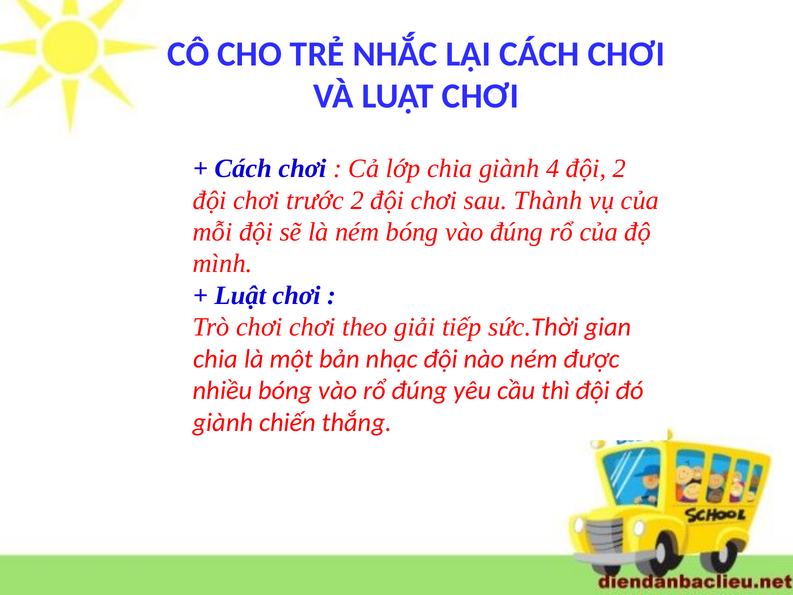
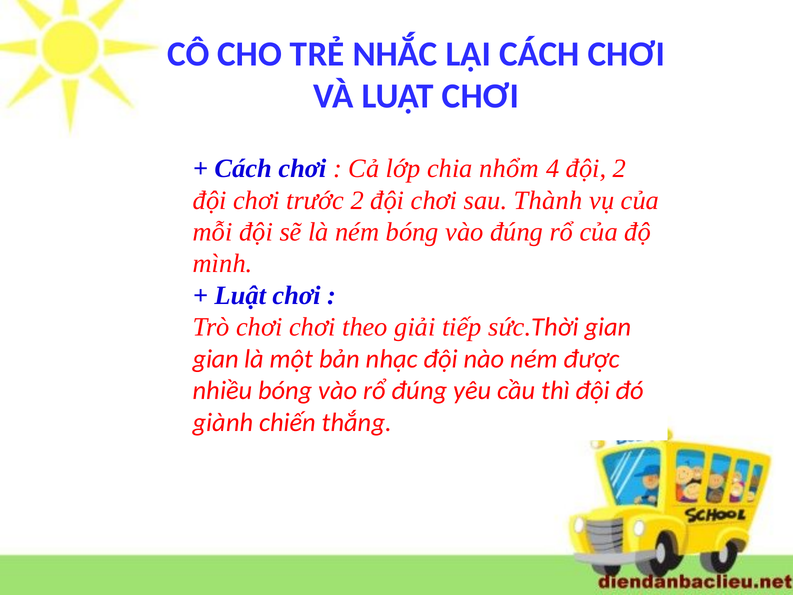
chia giành: giành -> nhổm
chia at (216, 359): chia -> gian
